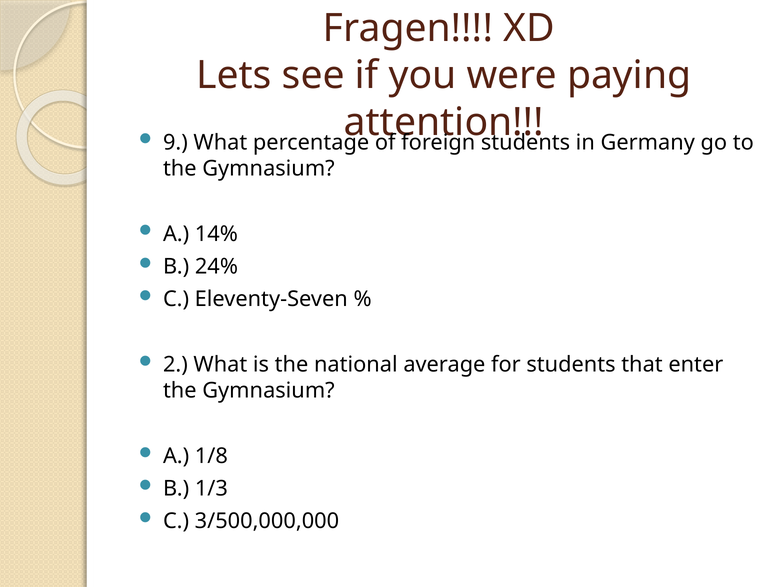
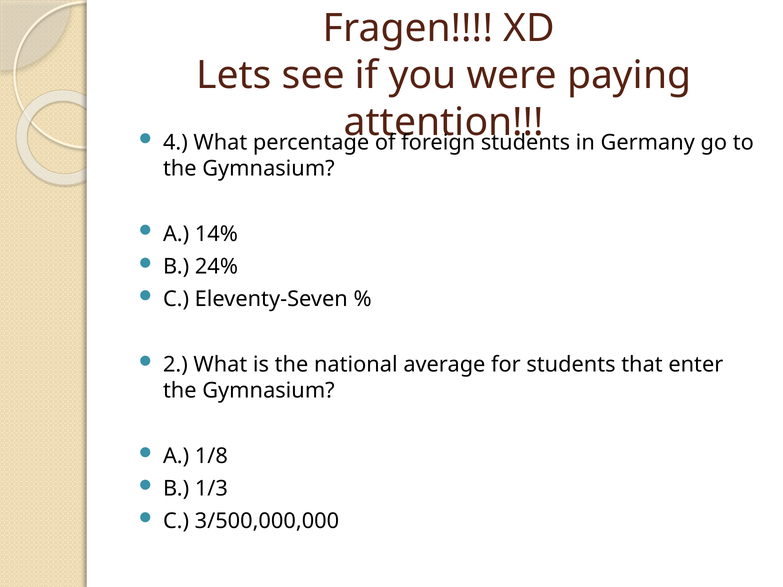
9: 9 -> 4
